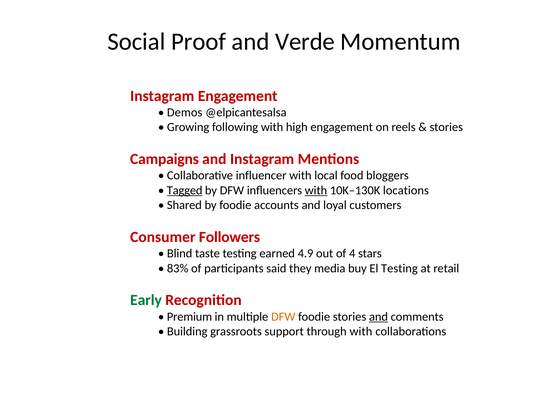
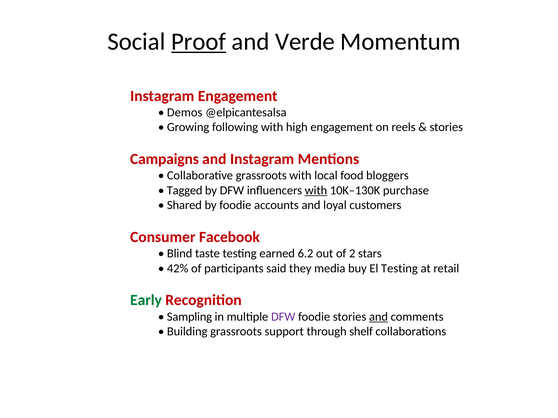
Proof underline: none -> present
Collaborative influencer: influencer -> grassroots
Tagged underline: present -> none
locations: locations -> purchase
Followers: Followers -> Facebook
4.9: 4.9 -> 6.2
4: 4 -> 2
83%: 83% -> 42%
Premium: Premium -> Sampling
DFW at (283, 317) colour: orange -> purple
through with: with -> shelf
